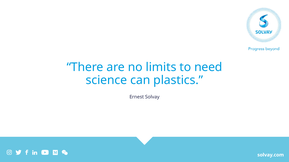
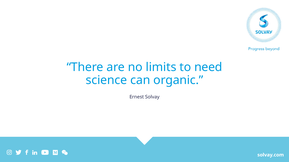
plastics: plastics -> organic
